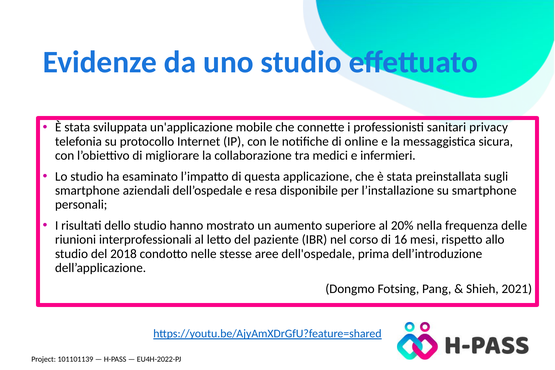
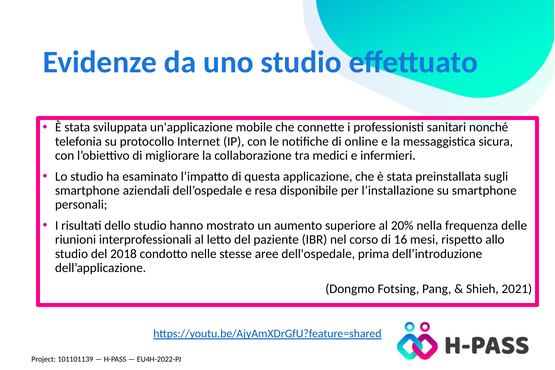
privacy: privacy -> nonché
